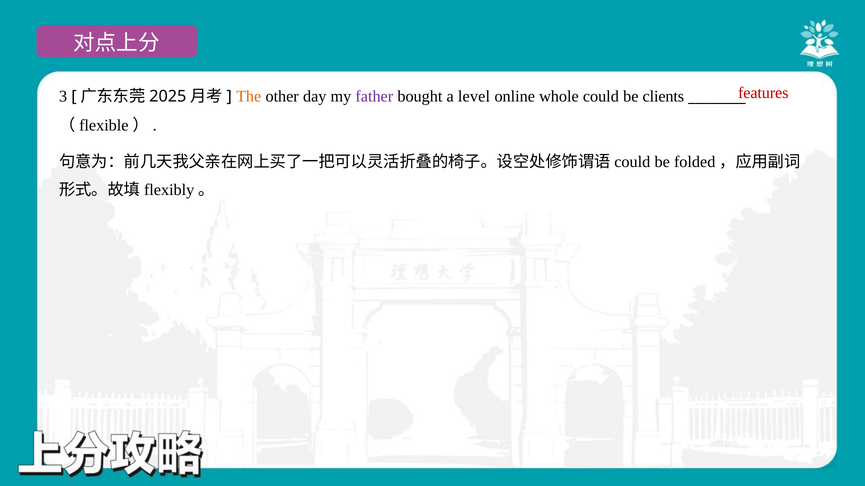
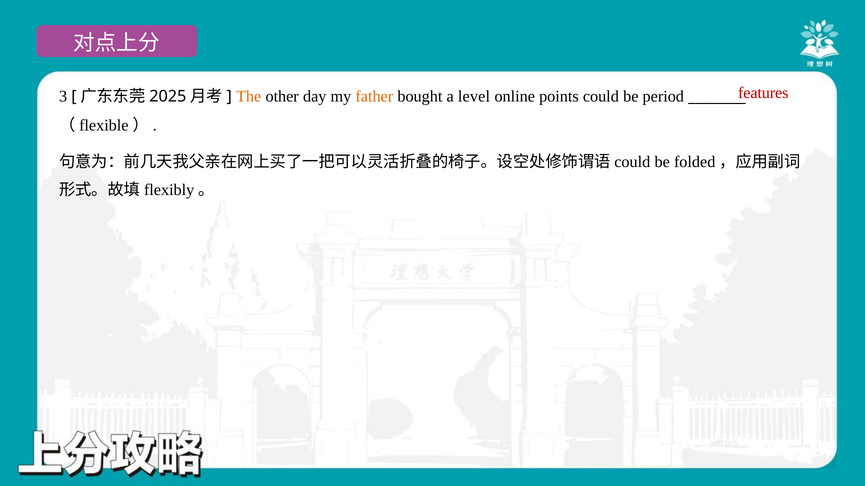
father colour: purple -> orange
whole: whole -> points
clients: clients -> period
